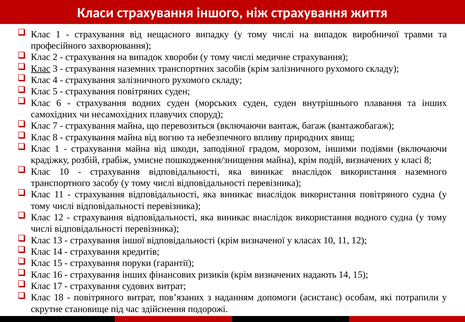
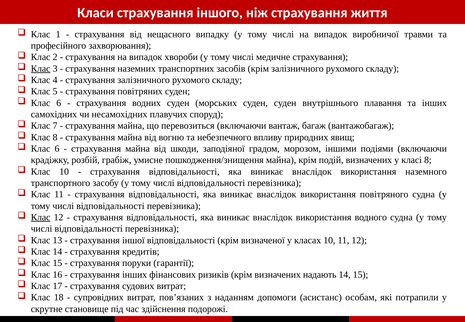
1 at (57, 149): 1 -> 6
Клас at (41, 217) underline: none -> present
повітряного at (99, 297): повітряного -> супровідних
